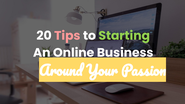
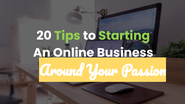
Tips colour: pink -> light green
